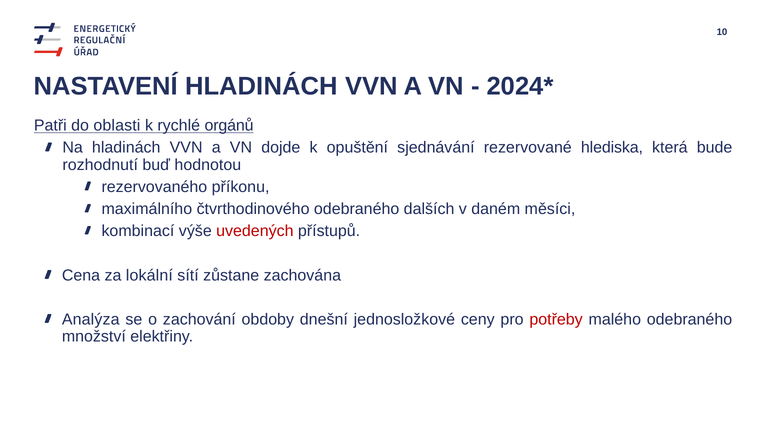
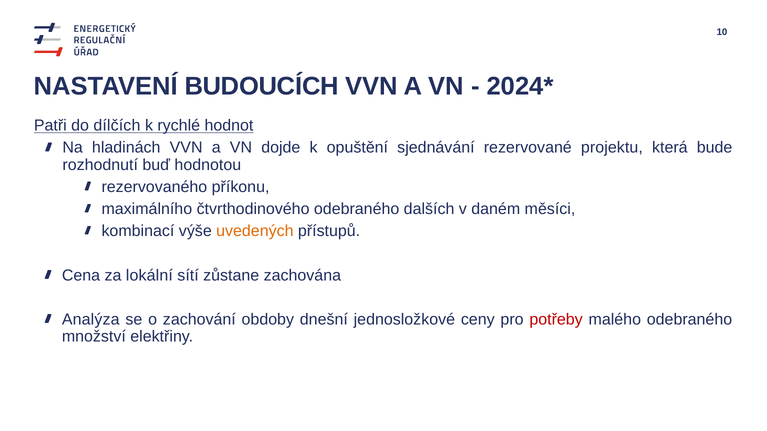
NASTAVENÍ HLADINÁCH: HLADINÁCH -> BUDOUCÍCH
oblasti: oblasti -> dílčích
orgánů: orgánů -> hodnot
hlediska: hlediska -> projektu
uvedených colour: red -> orange
